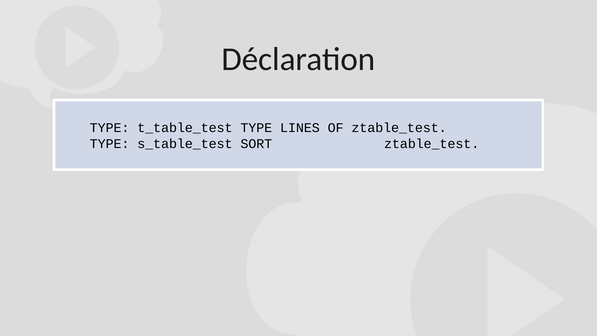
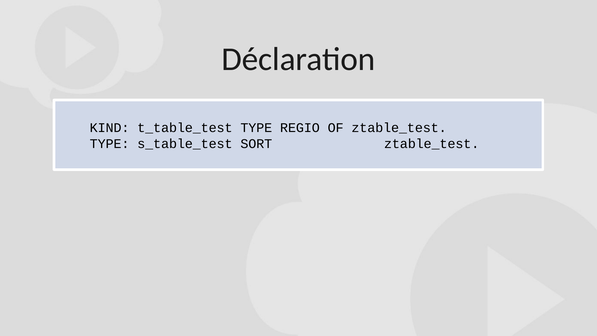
TYPE at (110, 128): TYPE -> KIND
LINES: LINES -> REGIO
